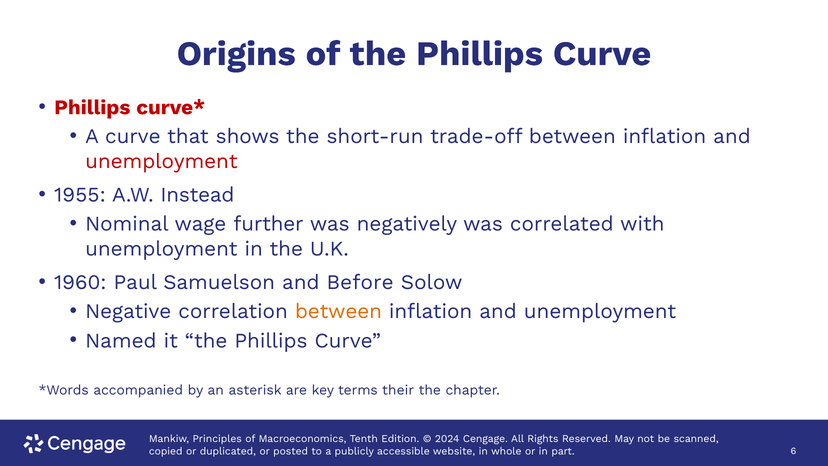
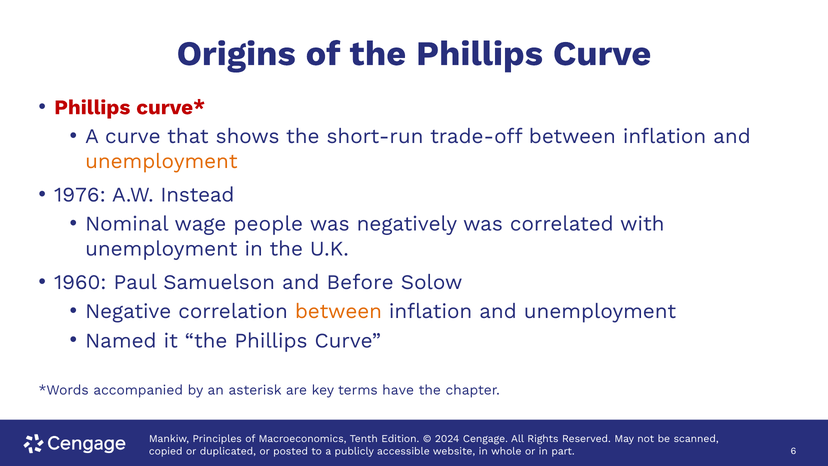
unemployment at (161, 161) colour: red -> orange
1955: 1955 -> 1976
further: further -> people
their: their -> have
